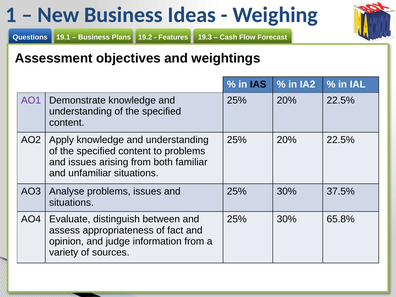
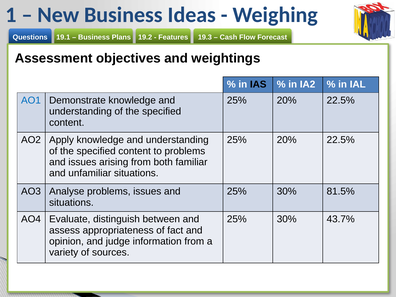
AO1 colour: purple -> blue
37.5%: 37.5% -> 81.5%
65.8%: 65.8% -> 43.7%
